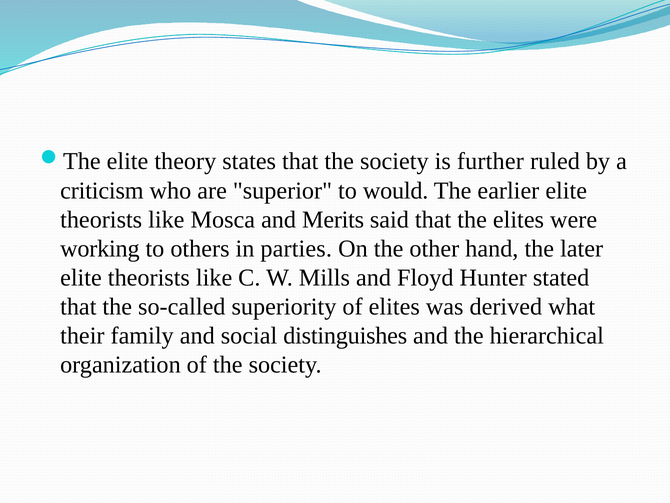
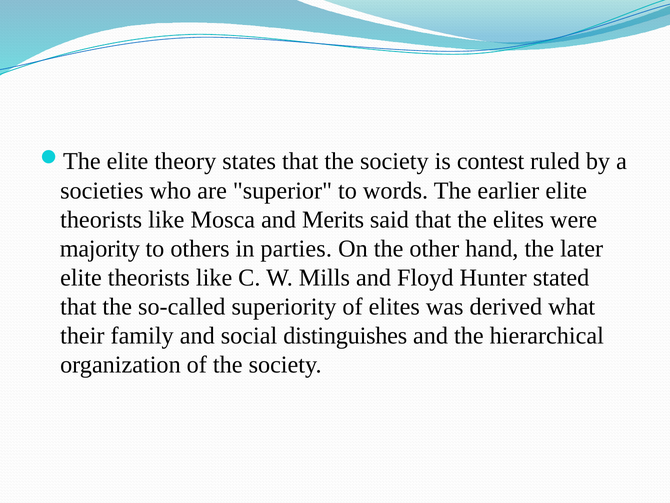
further: further -> contest
criticism: criticism -> societies
would: would -> words
working: working -> majority
